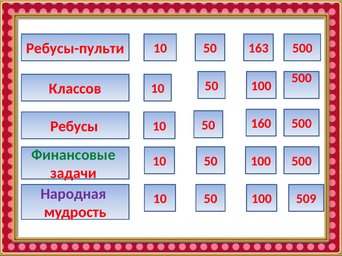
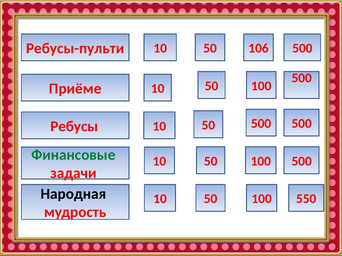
163: 163 -> 106
Классов: Классов -> Приёме
50 160: 160 -> 500
Народная colour: purple -> black
509: 509 -> 550
